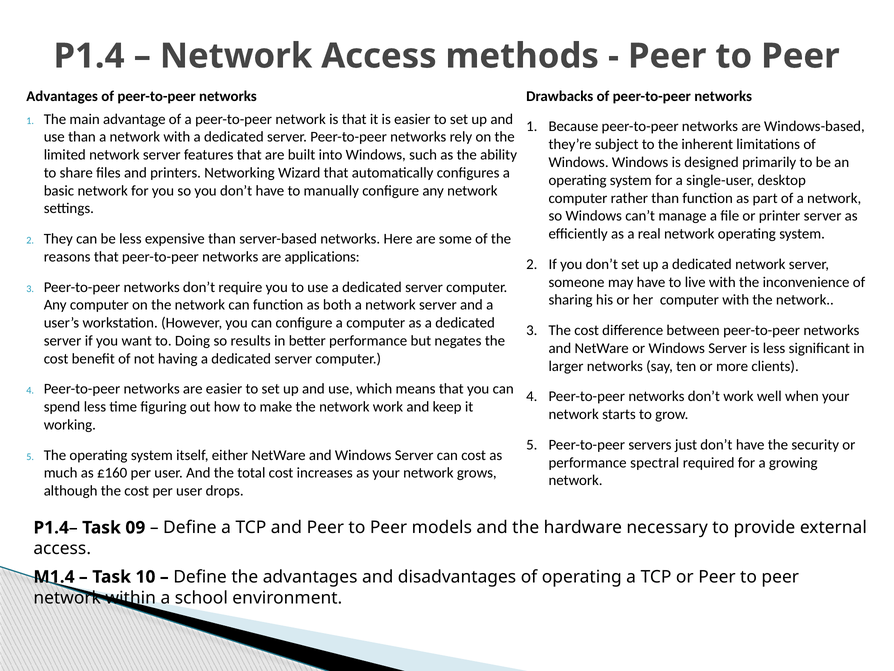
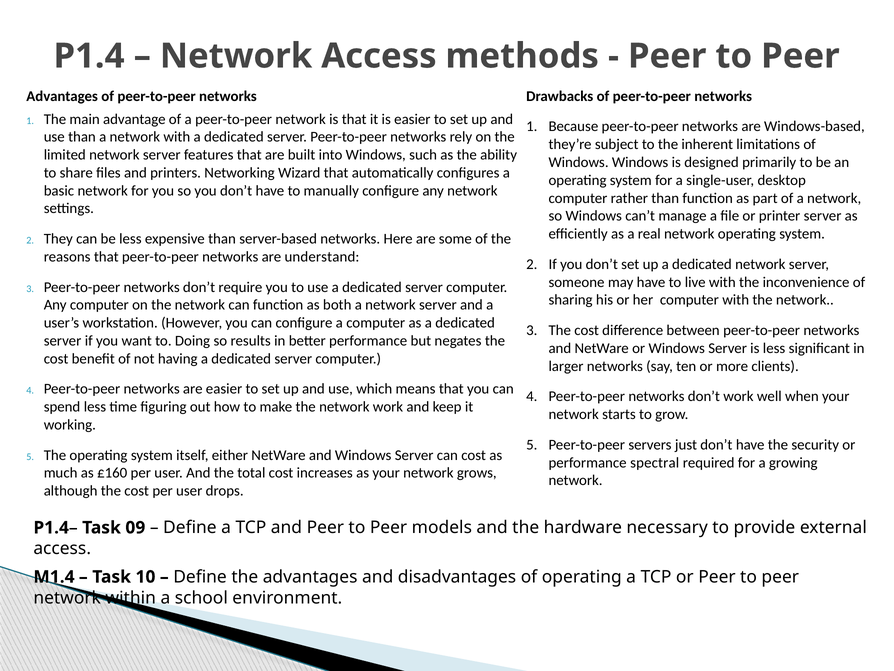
applications: applications -> understand
